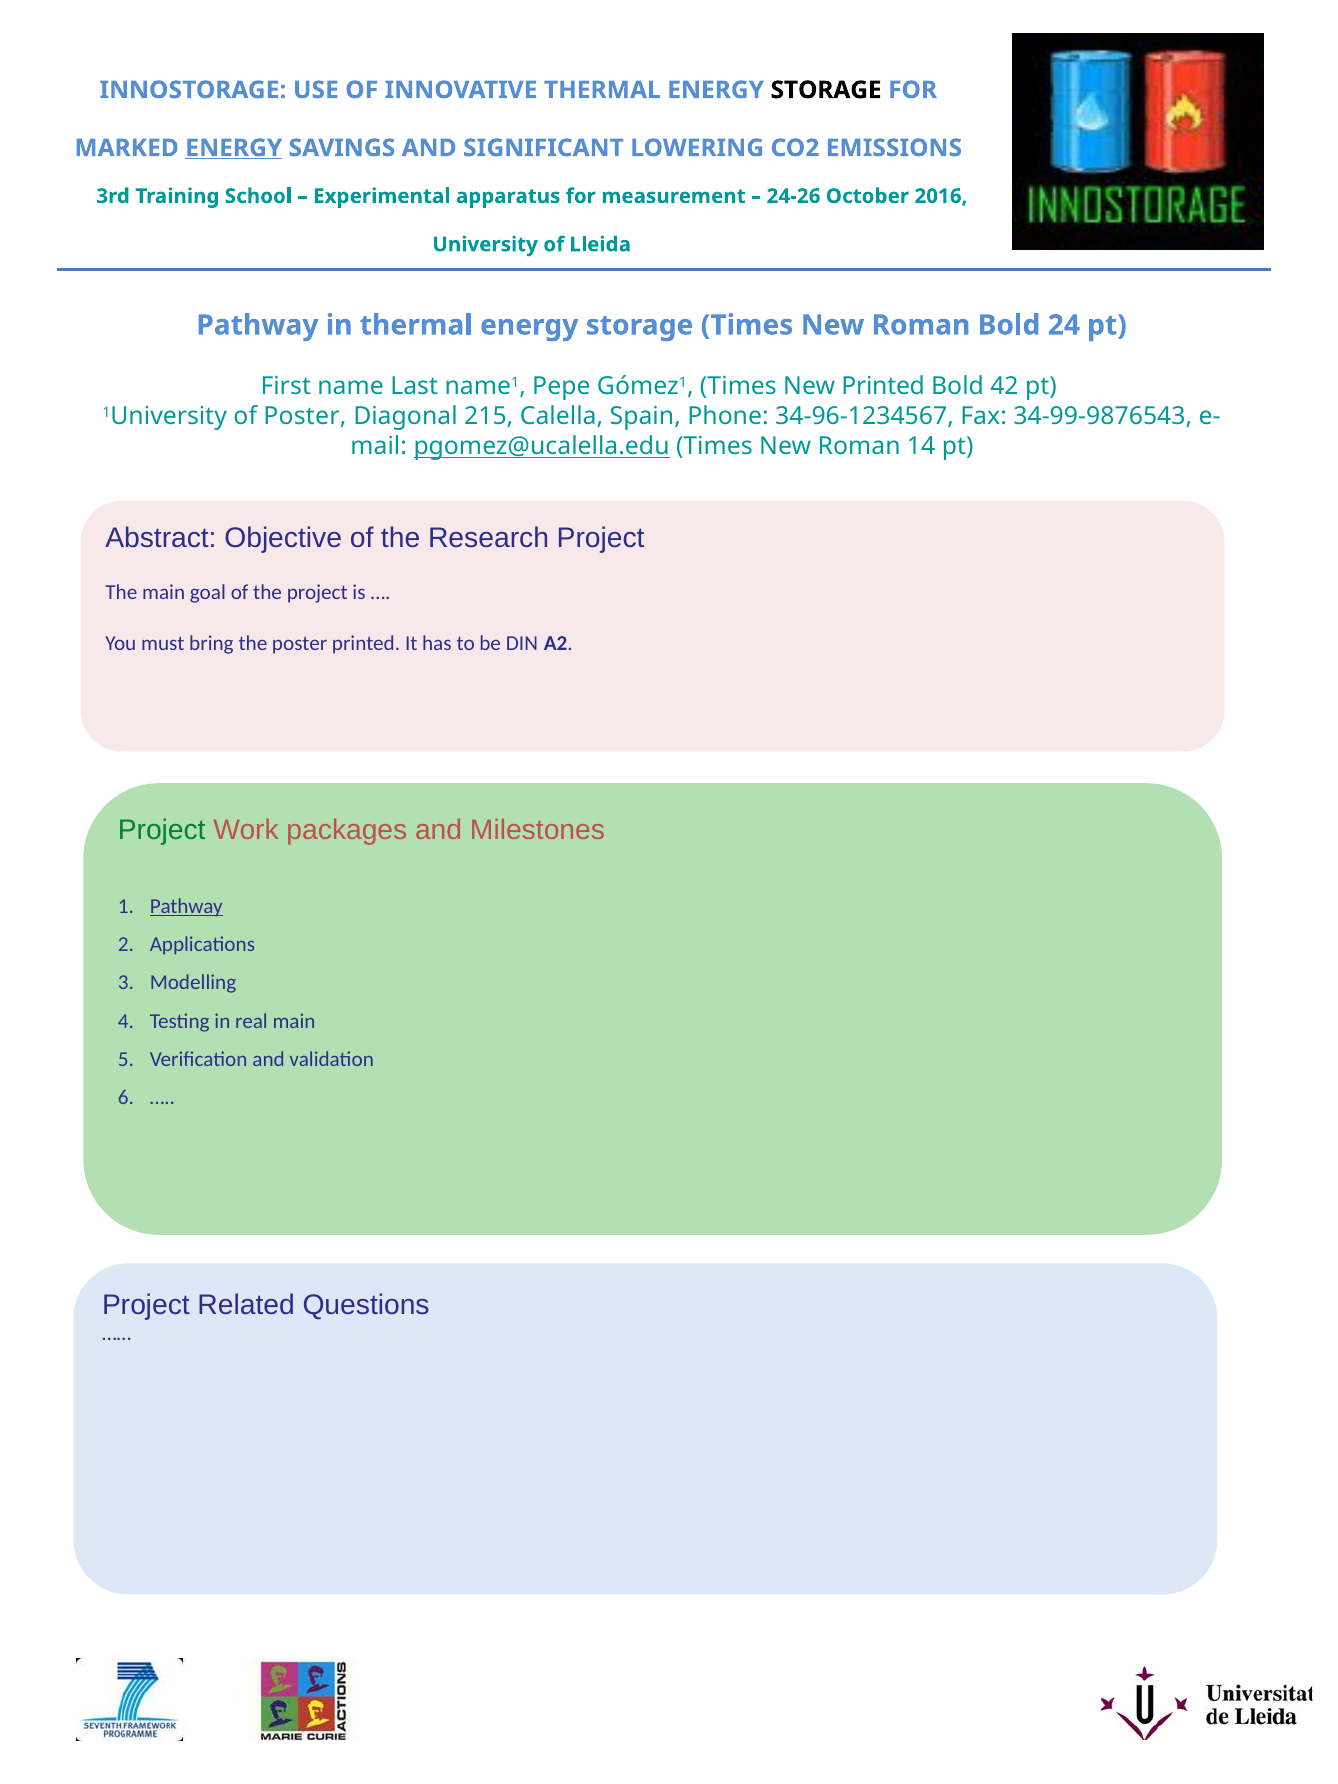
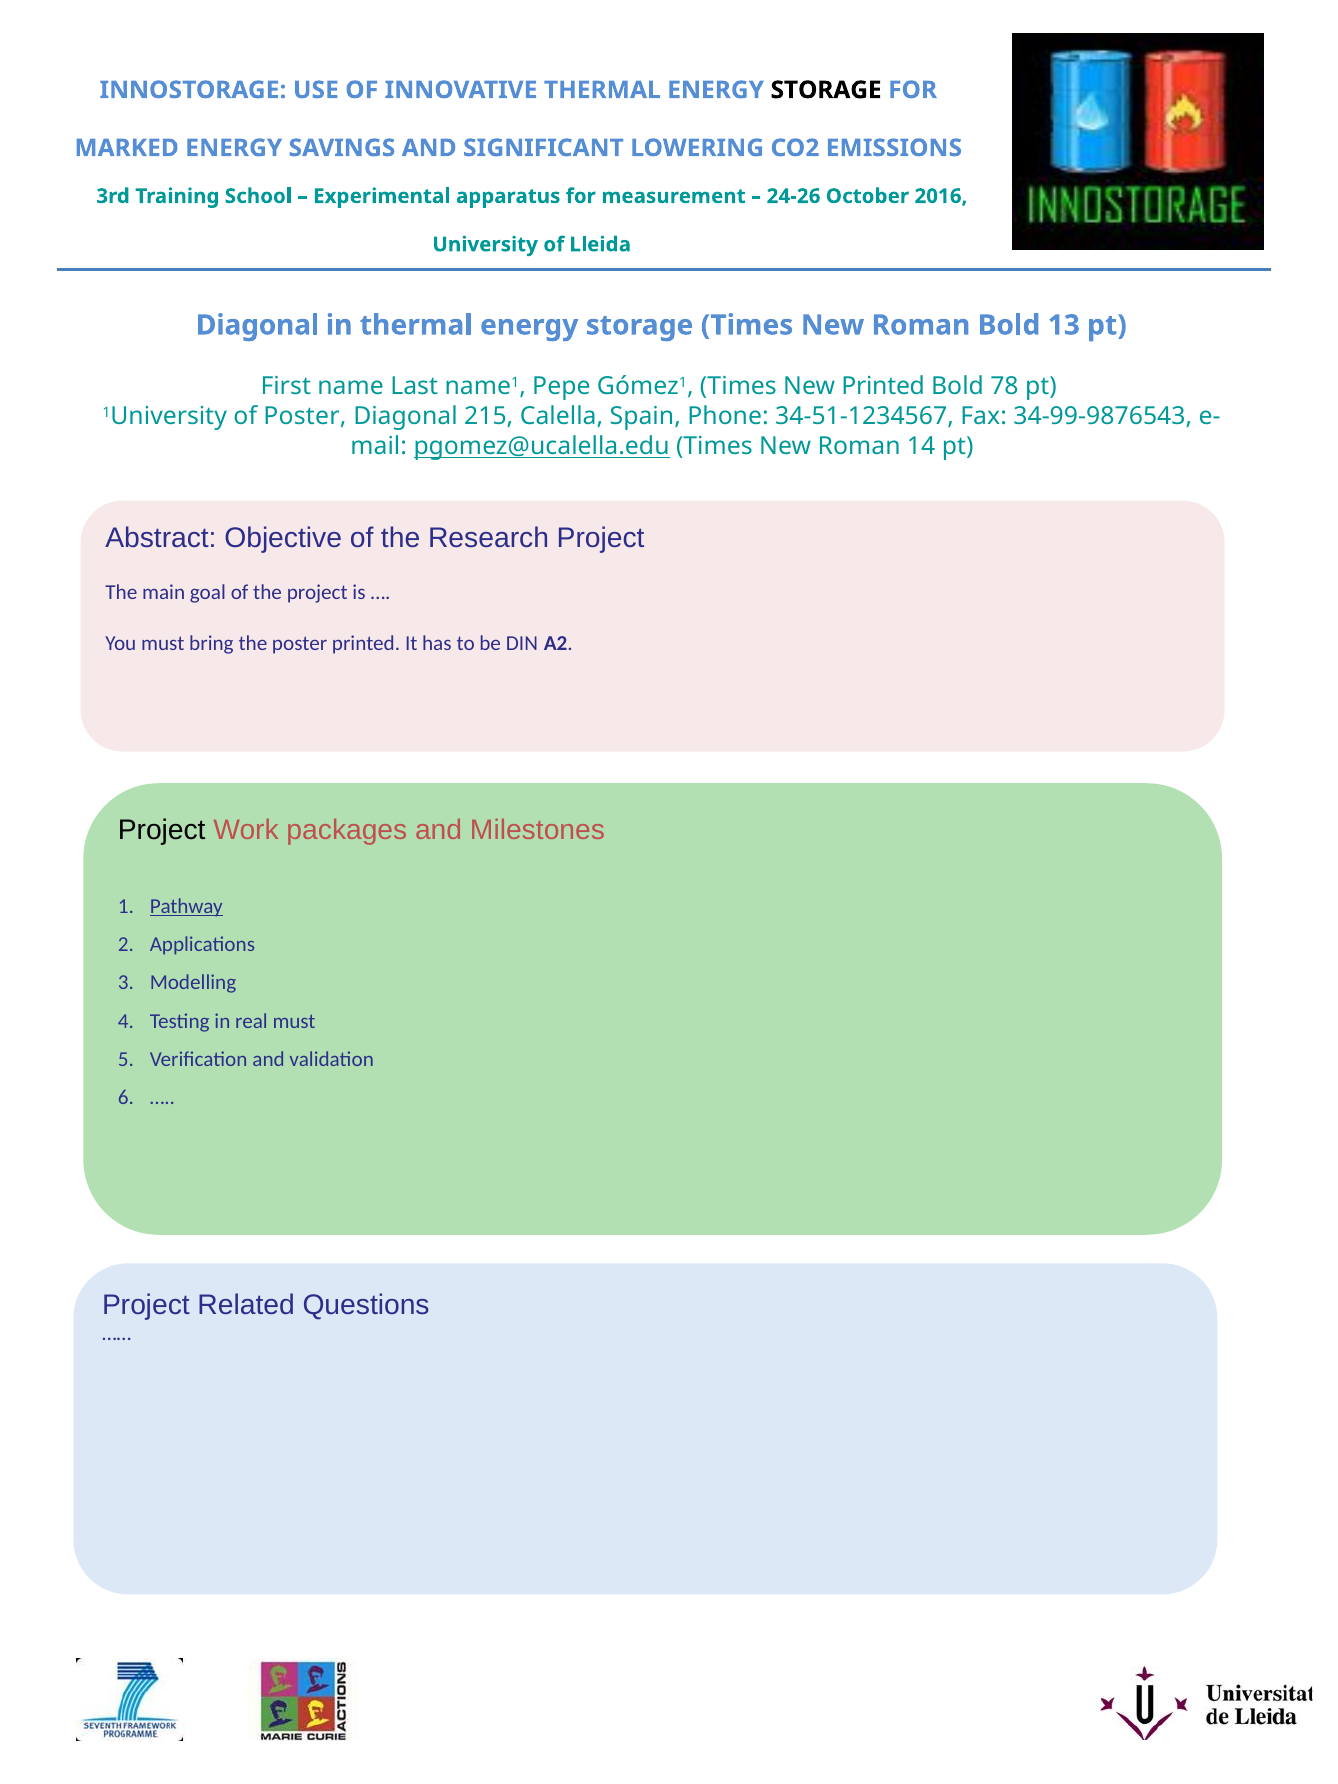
ENERGY at (234, 148) underline: present -> none
Pathway at (257, 325): Pathway -> Diagonal
24: 24 -> 13
42: 42 -> 78
34-96-1234567: 34-96-1234567 -> 34-51-1234567
Project at (162, 830) colour: green -> black
real main: main -> must
